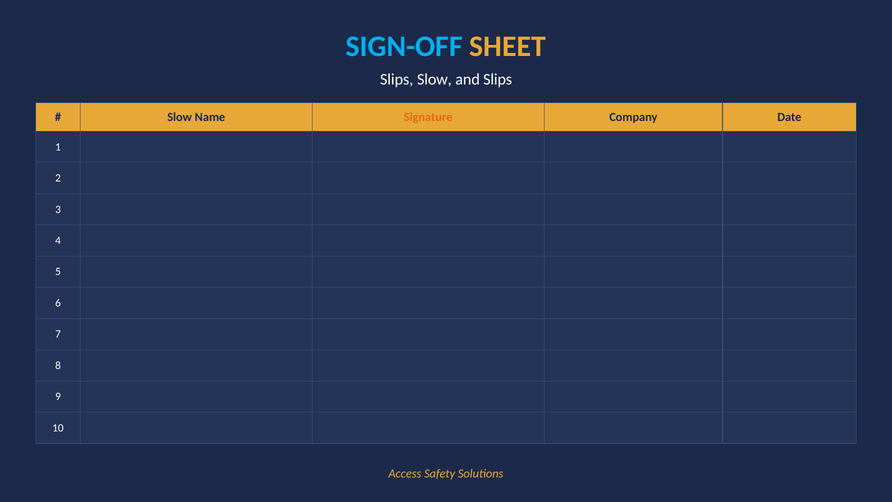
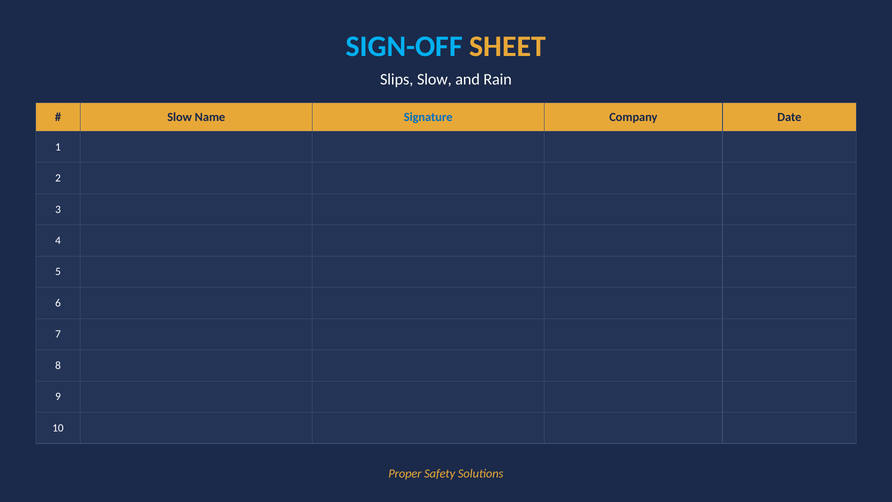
and Slips: Slips -> Rain
Signature colour: orange -> blue
Access: Access -> Proper
